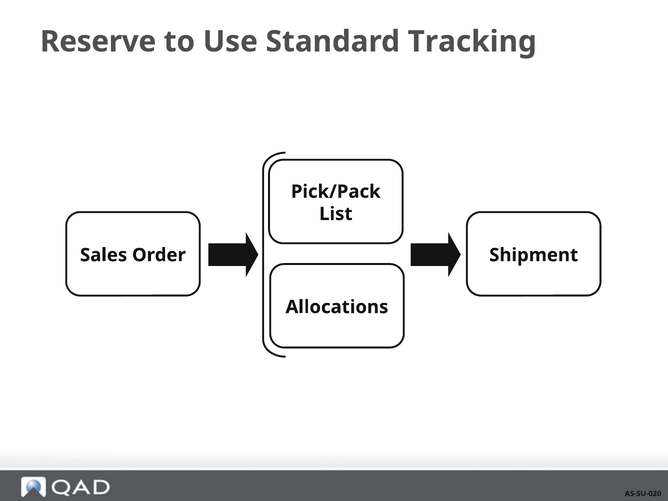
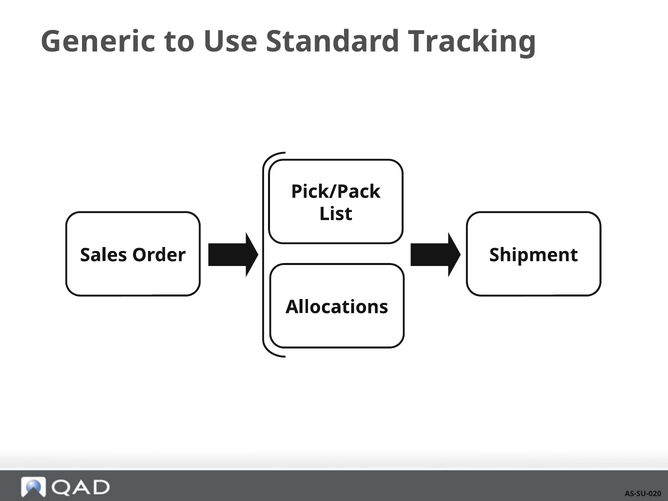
Reserve: Reserve -> Generic
